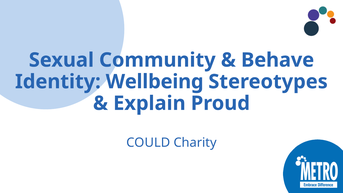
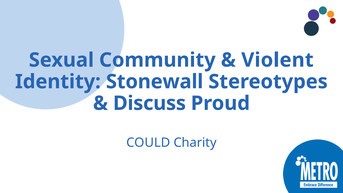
Behave: Behave -> Violent
Wellbeing: Wellbeing -> Stonewall
Explain: Explain -> Discuss
